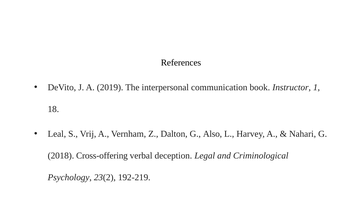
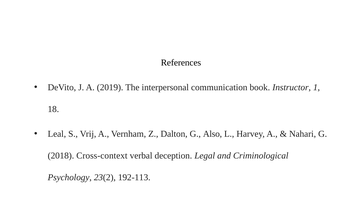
Cross‐offering: Cross‐offering -> Cross‐context
192-219: 192-219 -> 192-113
